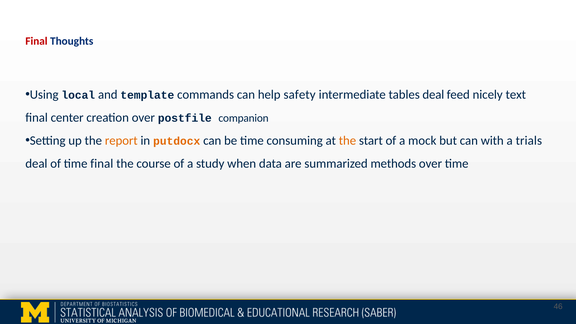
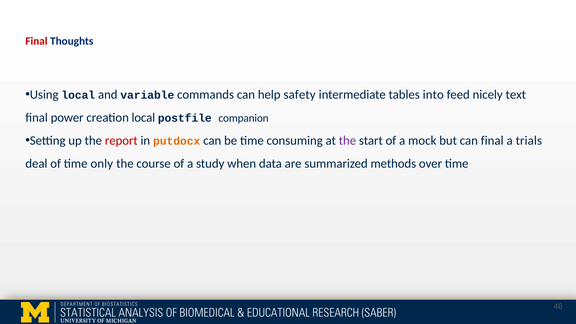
template: template -> variable
tables deal: deal -> into
center: center -> power
creation over: over -> local
report colour: orange -> red
the at (347, 141) colour: orange -> purple
can with: with -> final
time final: final -> only
